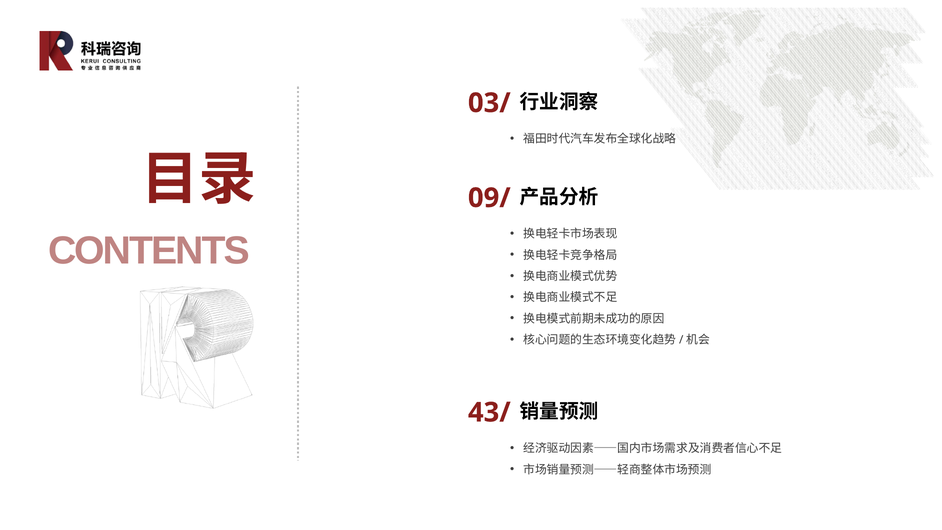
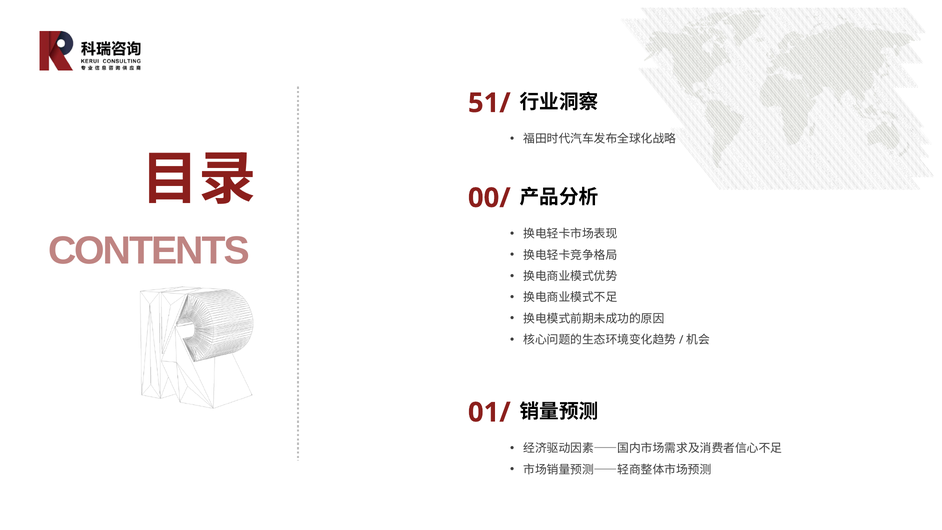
03/: 03/ -> 51/
09/: 09/ -> 00/
43/: 43/ -> 01/
